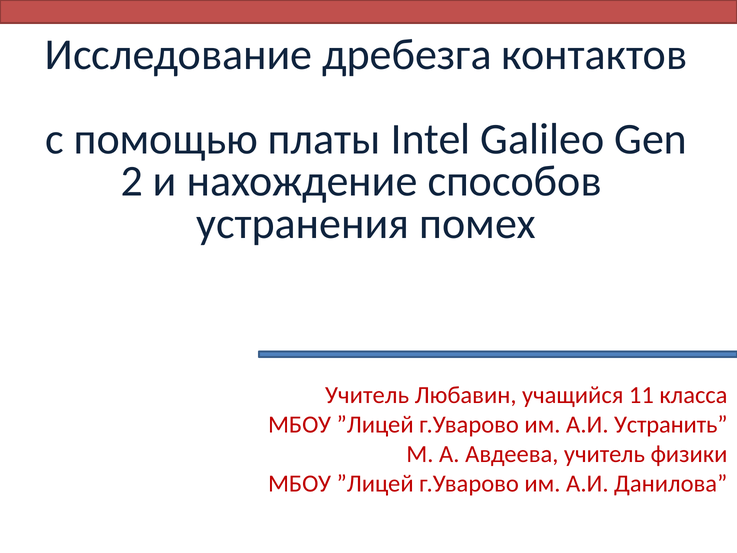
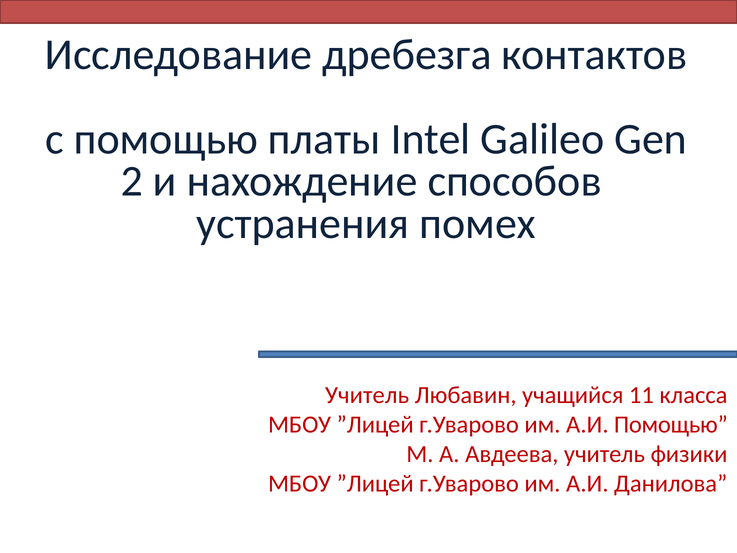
А.И Устранить: Устранить -> Помощью
